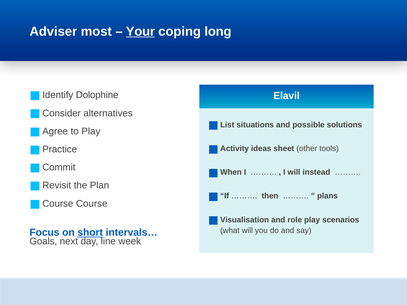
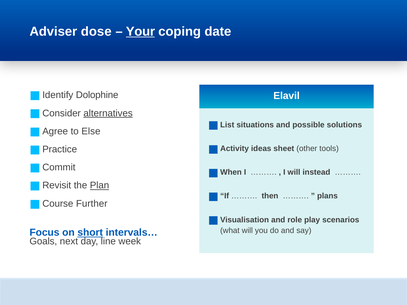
most: most -> dose
long: long -> date
alternatives underline: none -> present
to Play: Play -> Else
Plan underline: none -> present
Course: Course -> Further
